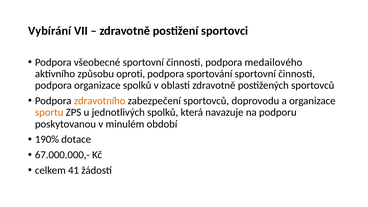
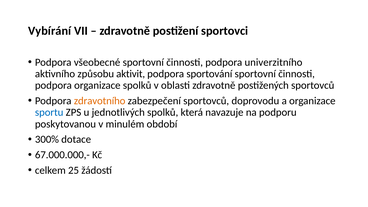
medailového: medailového -> univerzitního
oproti: oproti -> aktivit
sportu colour: orange -> blue
190%: 190% -> 300%
41: 41 -> 25
